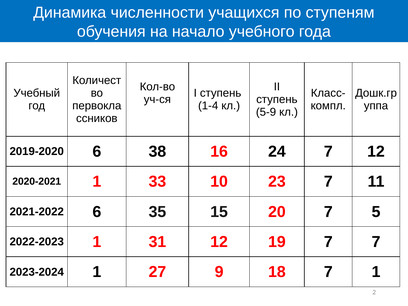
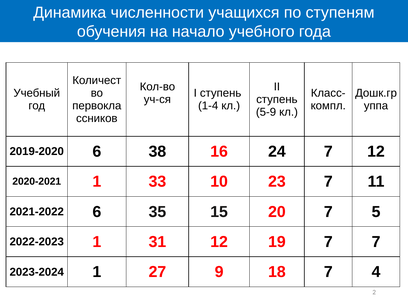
7 1: 1 -> 4
